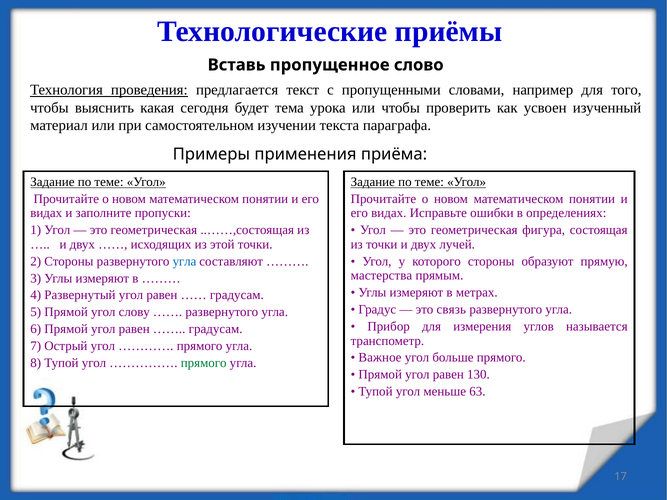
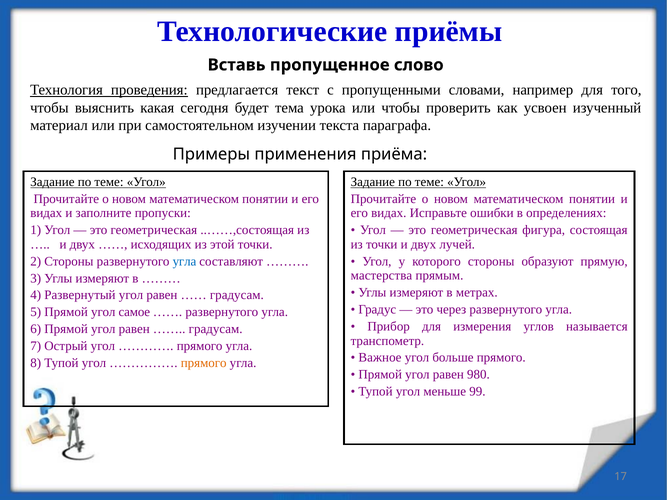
связь: связь -> через
слову: слову -> самое
прямого at (204, 363) colour: green -> orange
130: 130 -> 980
63: 63 -> 99
